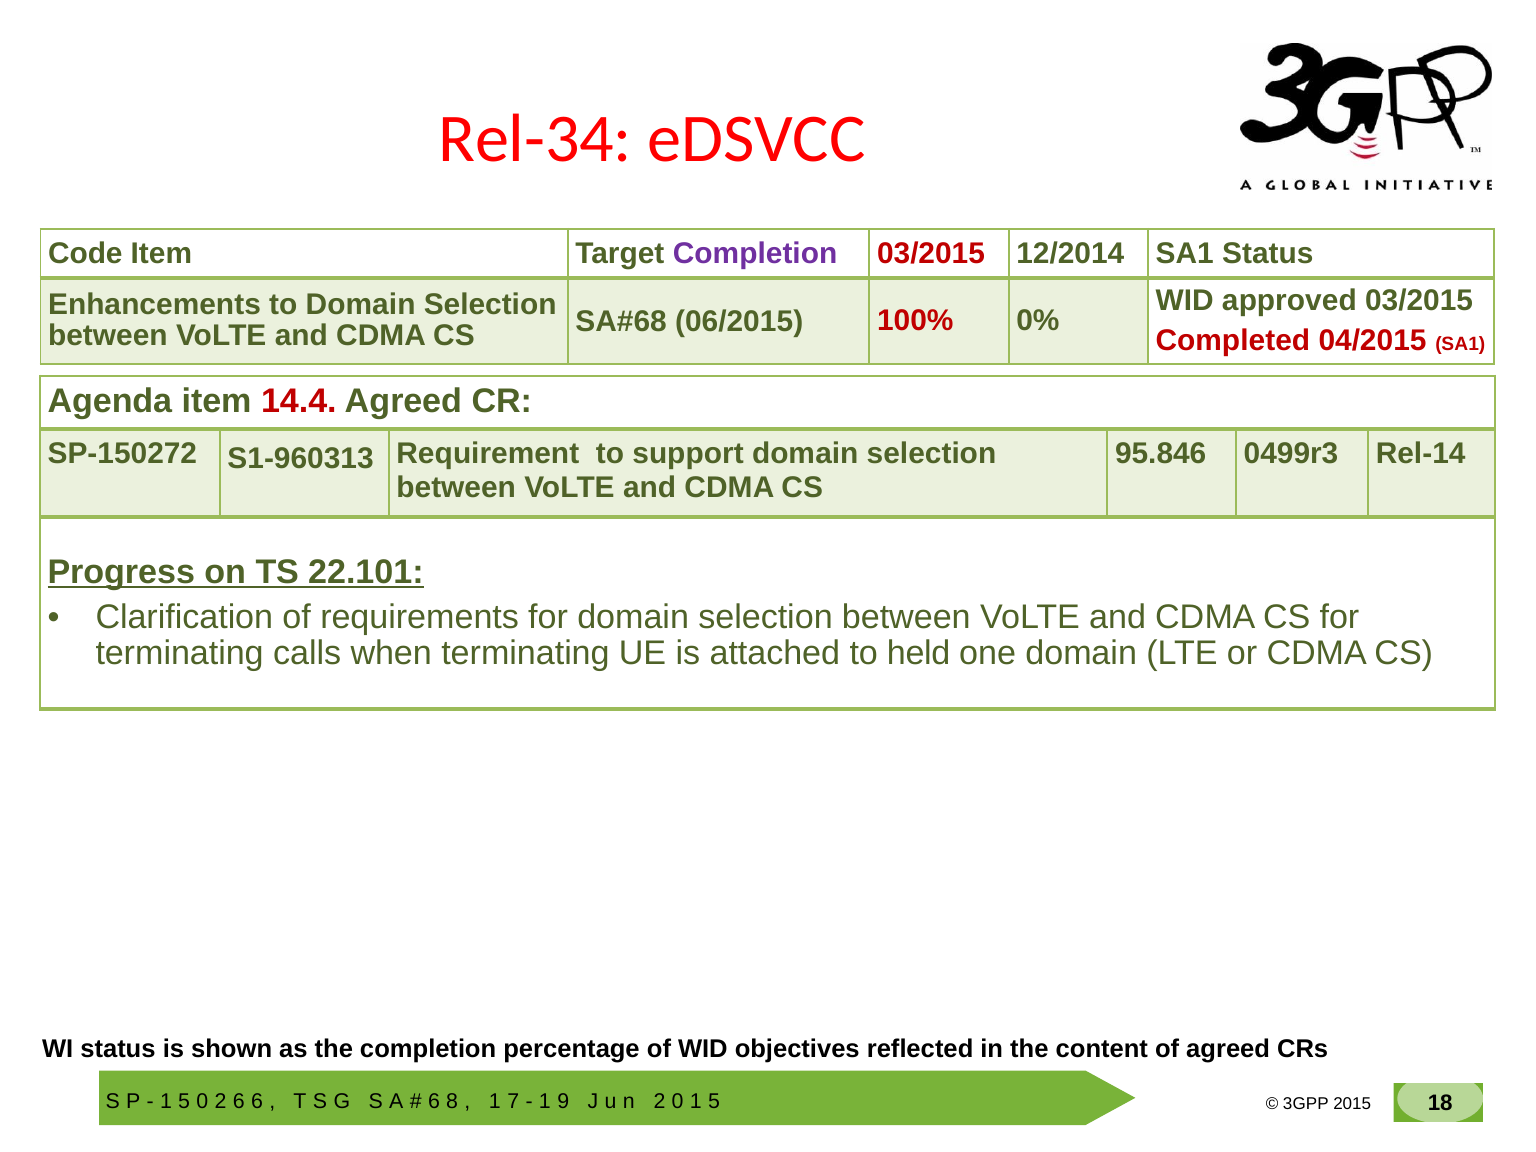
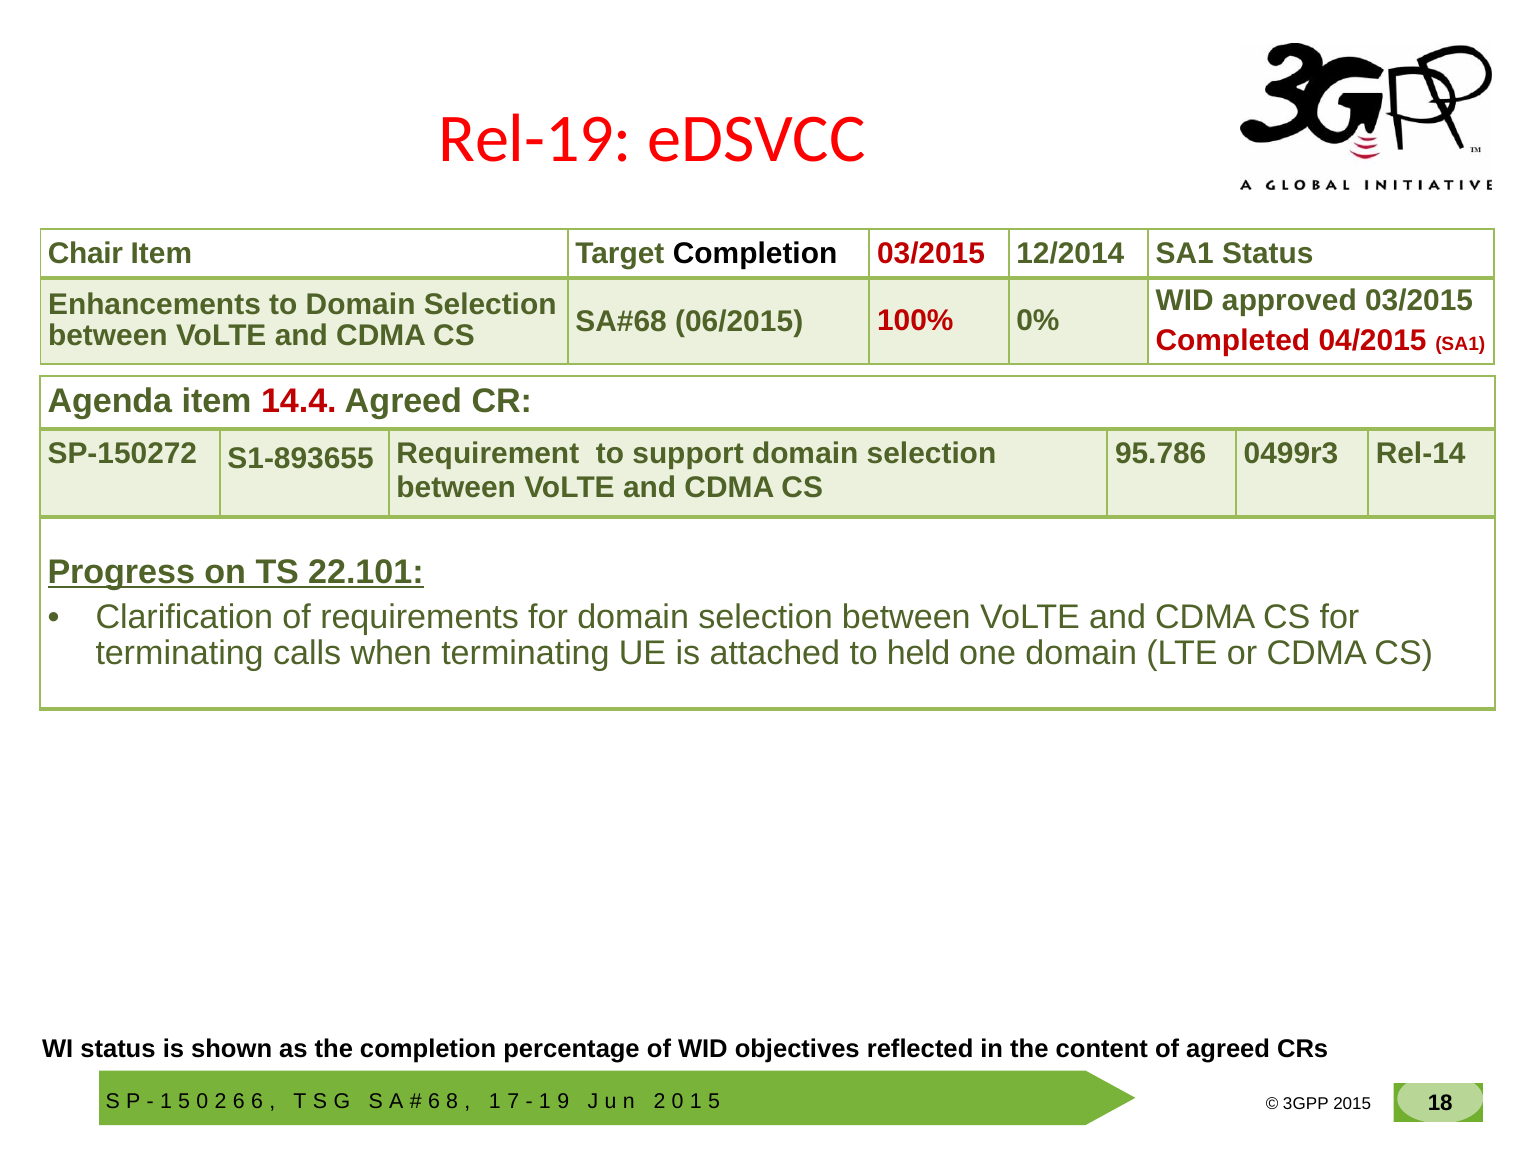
Rel-34: Rel-34 -> Rel-19
Code: Code -> Chair
Completion at (755, 254) colour: purple -> black
S1-960313: S1-960313 -> S1-893655
95.846: 95.846 -> 95.786
